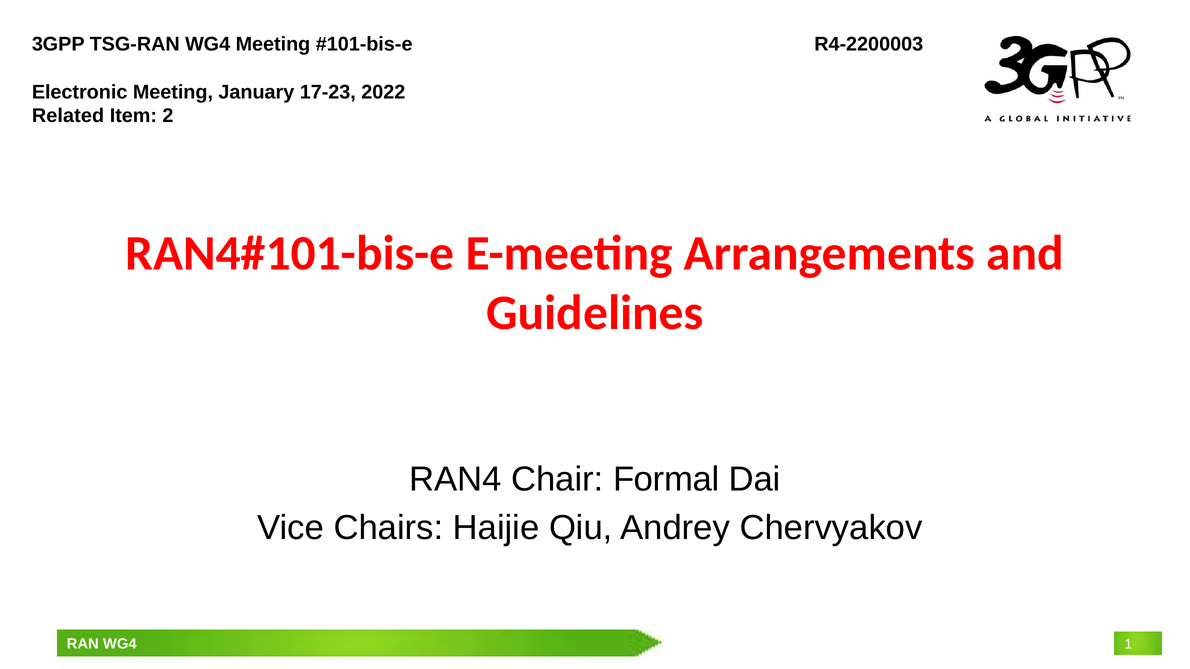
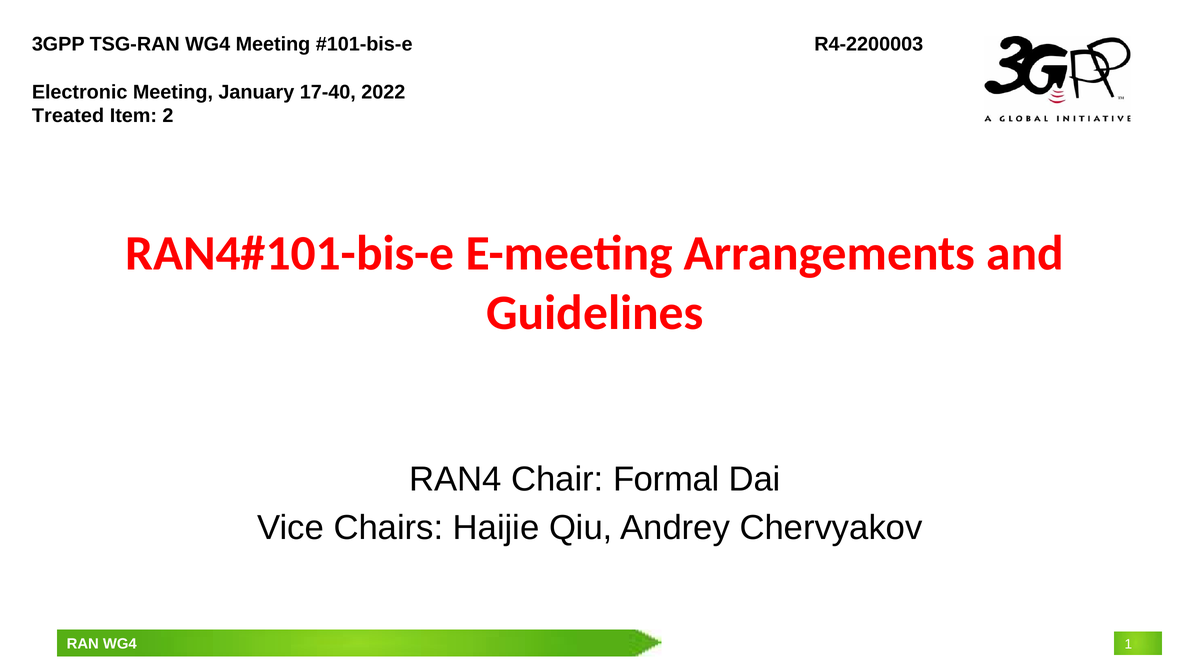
17-23: 17-23 -> 17-40
Related: Related -> Treated
